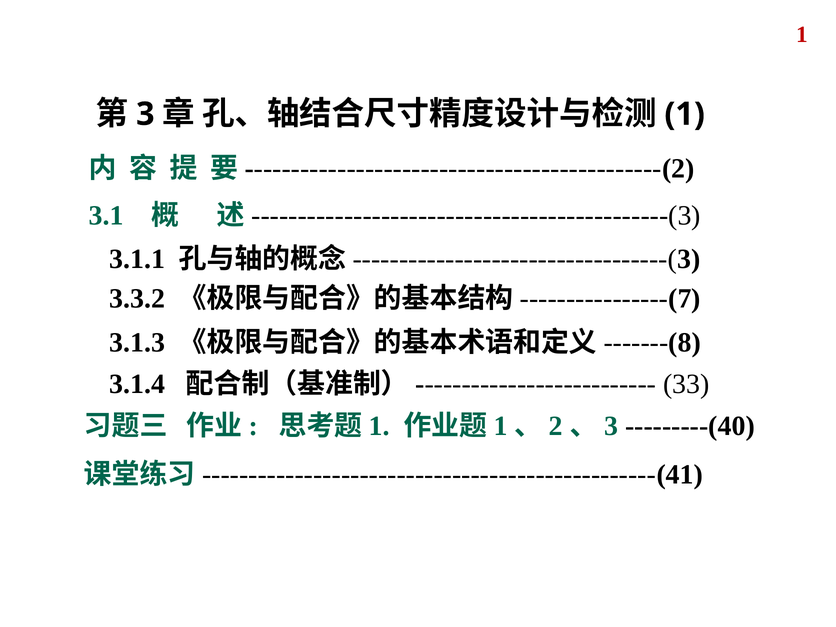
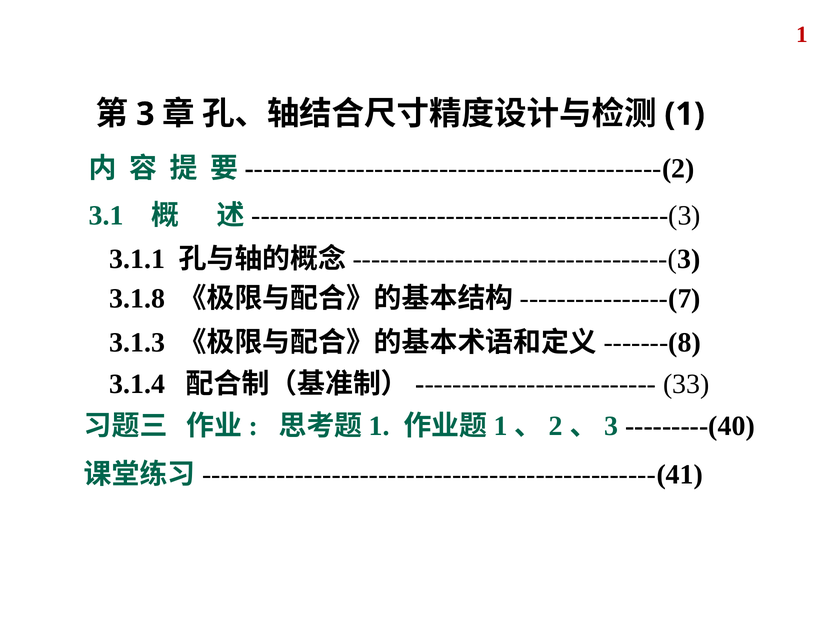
3.3.2: 3.3.2 -> 3.1.8
